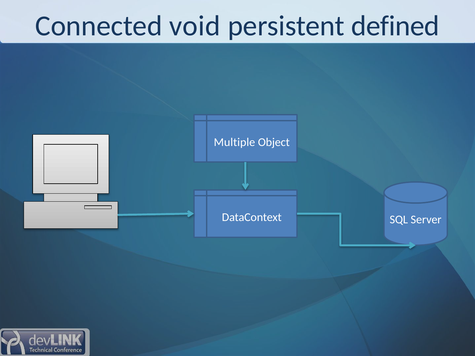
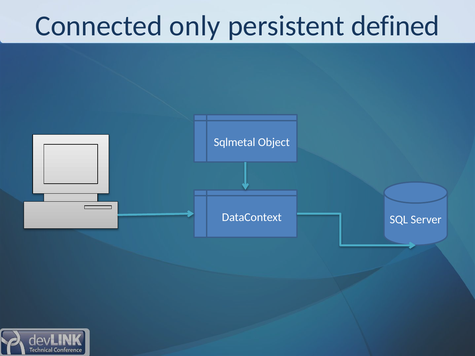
void: void -> only
Multiple: Multiple -> Sqlmetal
